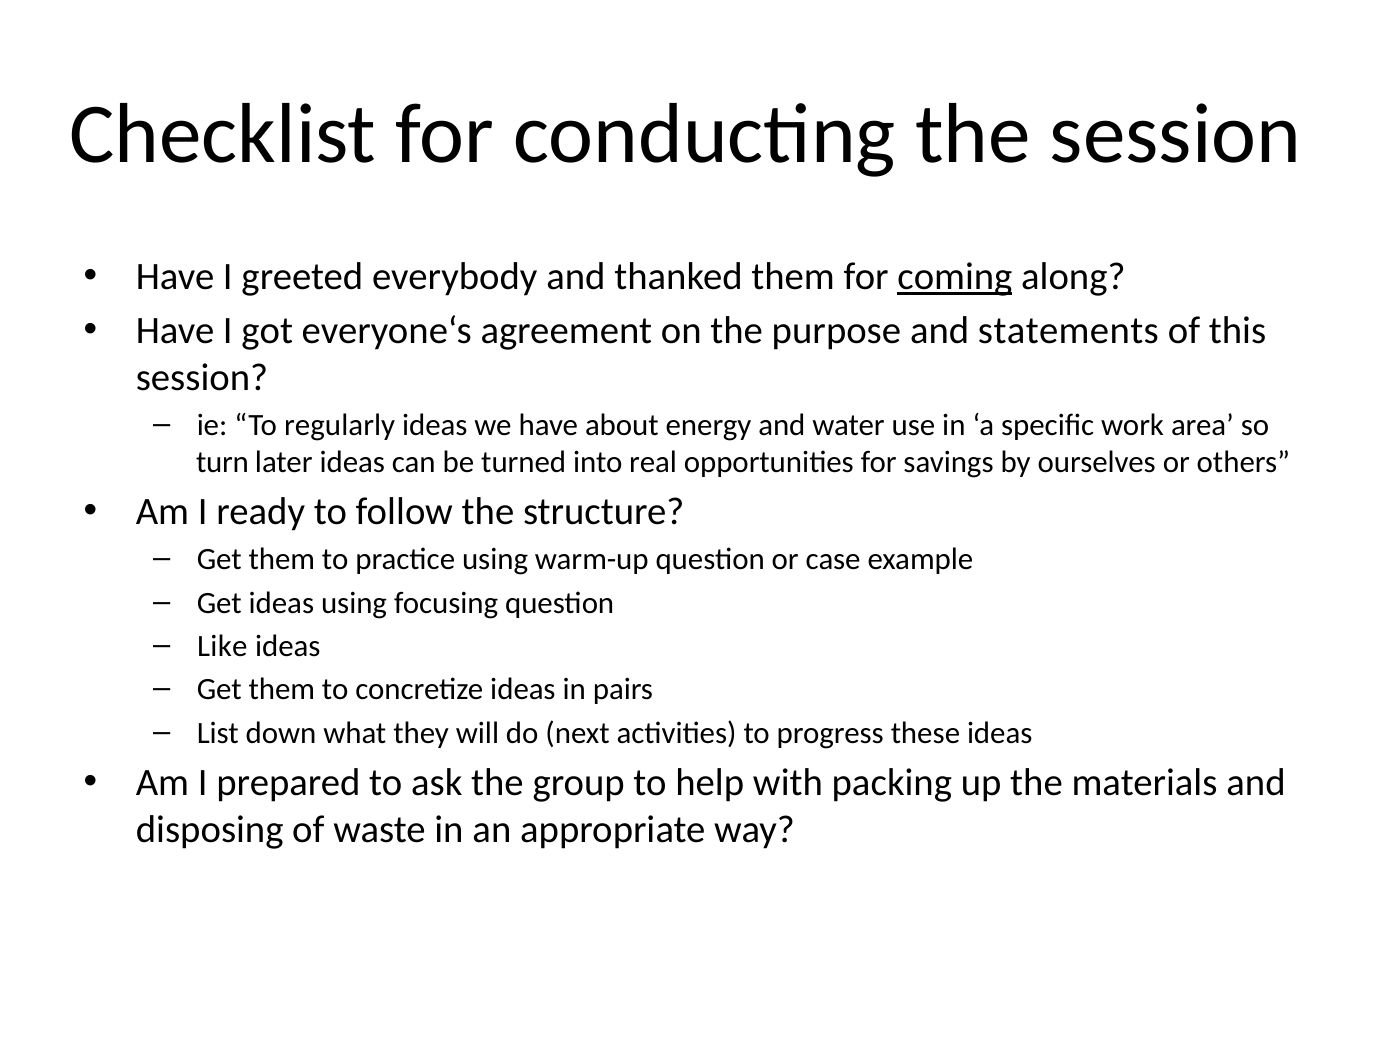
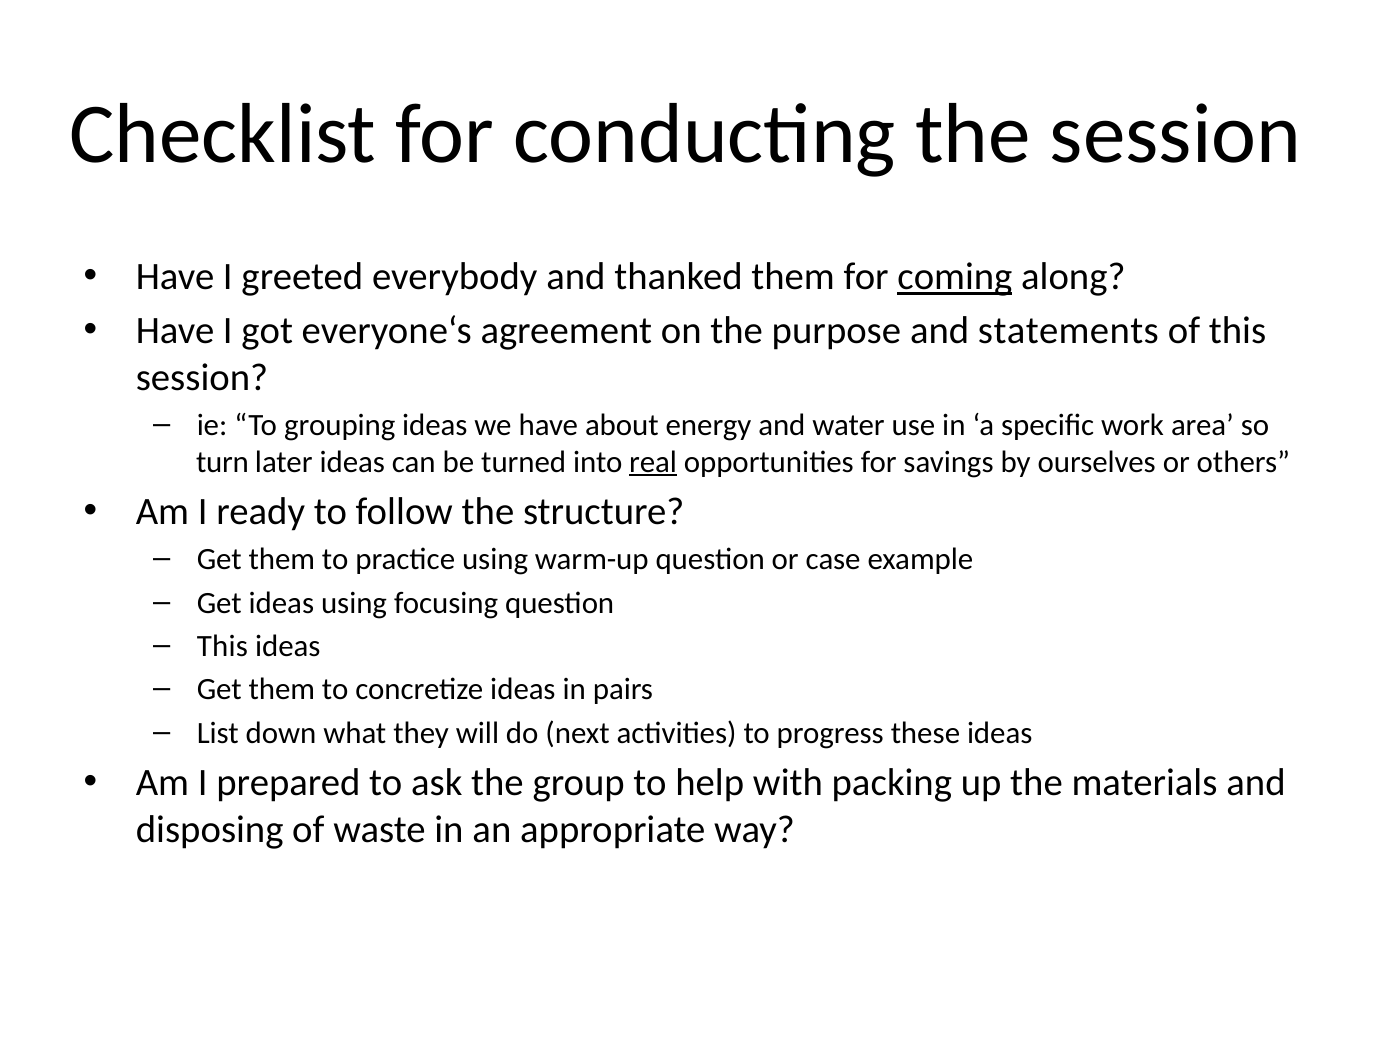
regularly: regularly -> grouping
real underline: none -> present
Like at (222, 646): Like -> This
